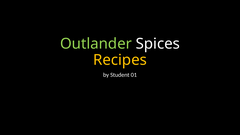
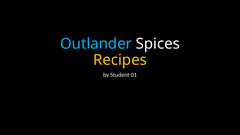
Outlander colour: light green -> light blue
